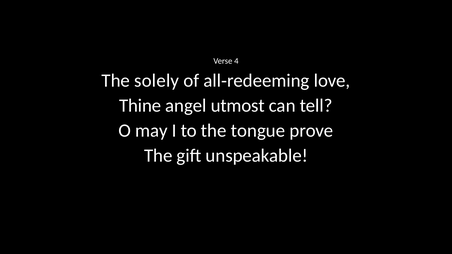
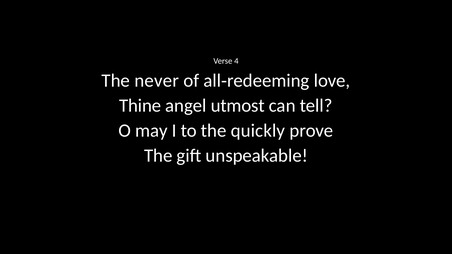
solely: solely -> never
tongue: tongue -> quickly
